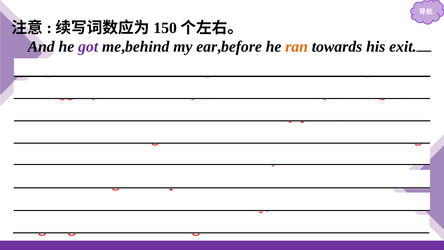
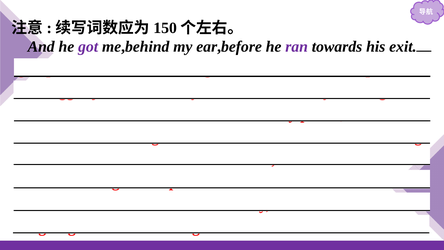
ran at (297, 46) colour: orange -> purple
